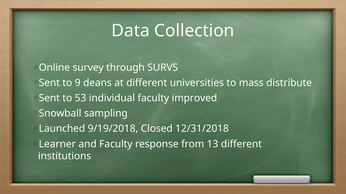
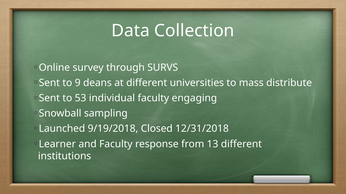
improved: improved -> engaging
